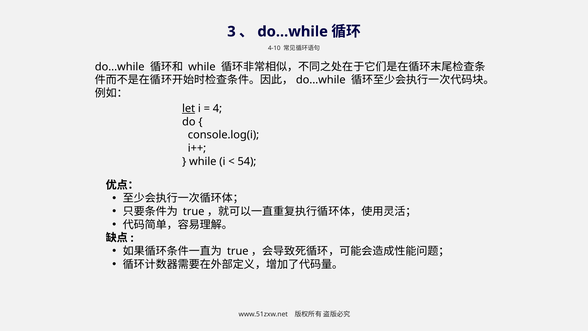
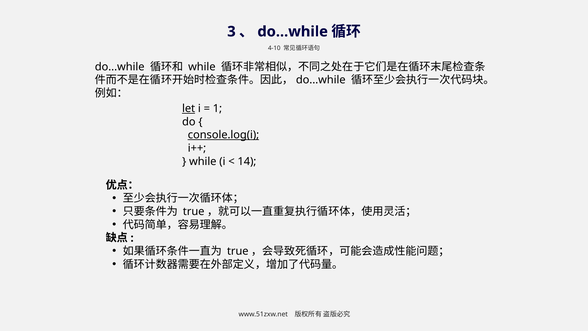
4: 4 -> 1
console.log(i underline: none -> present
54: 54 -> 14
